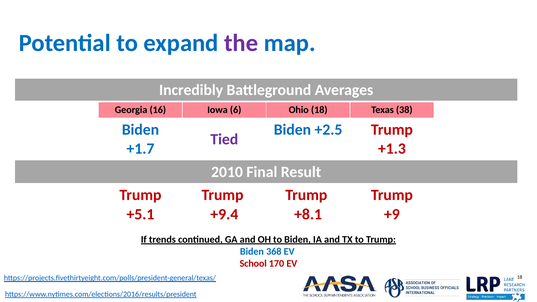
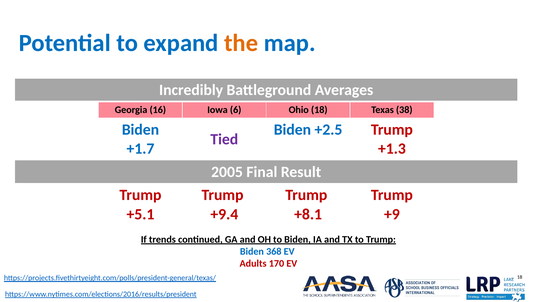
the colour: purple -> orange
2010: 2010 -> 2005
School: School -> Adults
